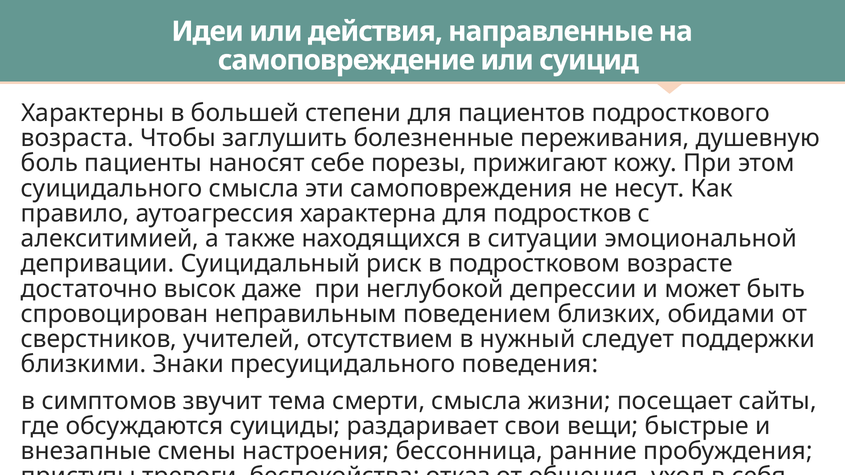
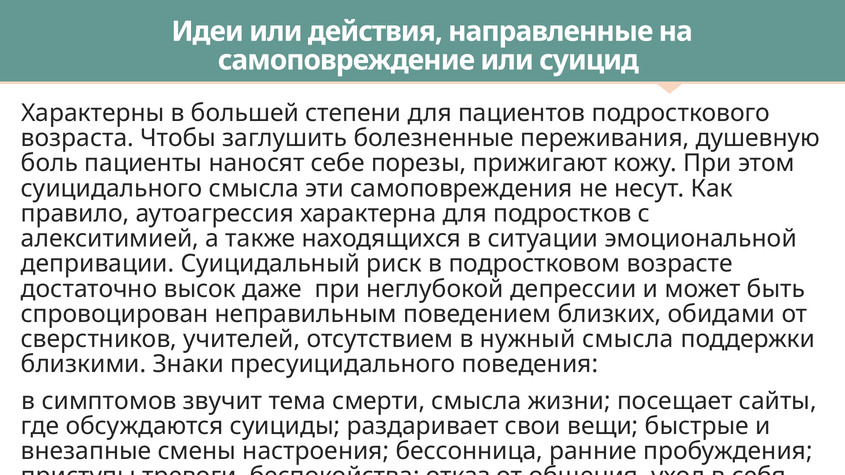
нужный следует: следует -> смысла
